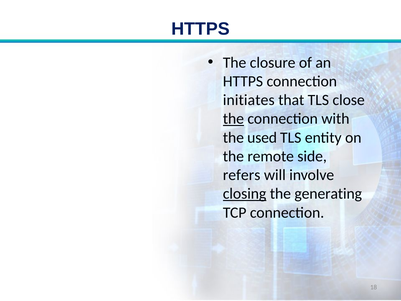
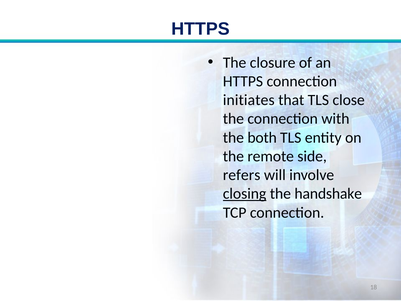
the at (233, 119) underline: present -> none
used: used -> both
generating: generating -> handshake
